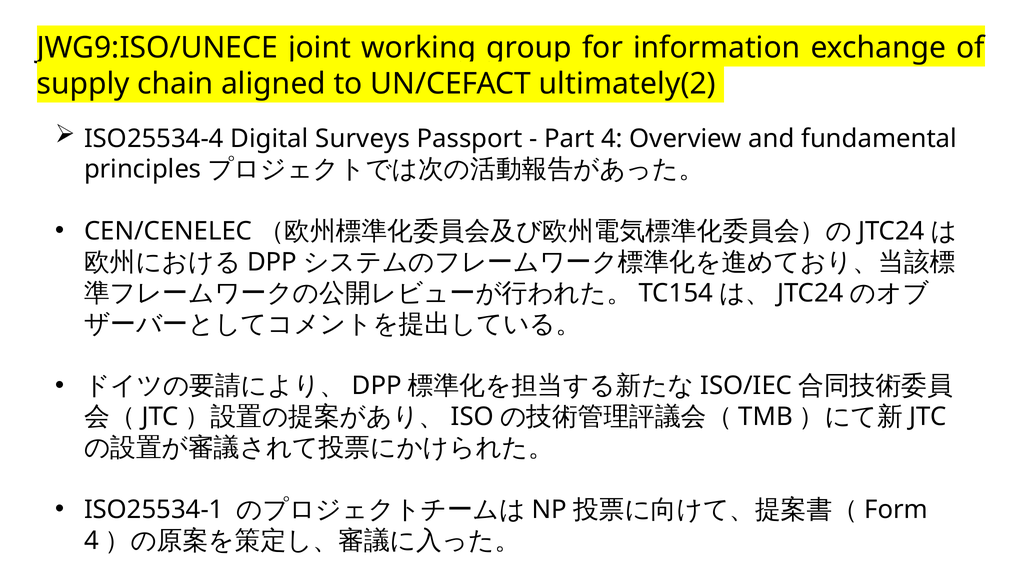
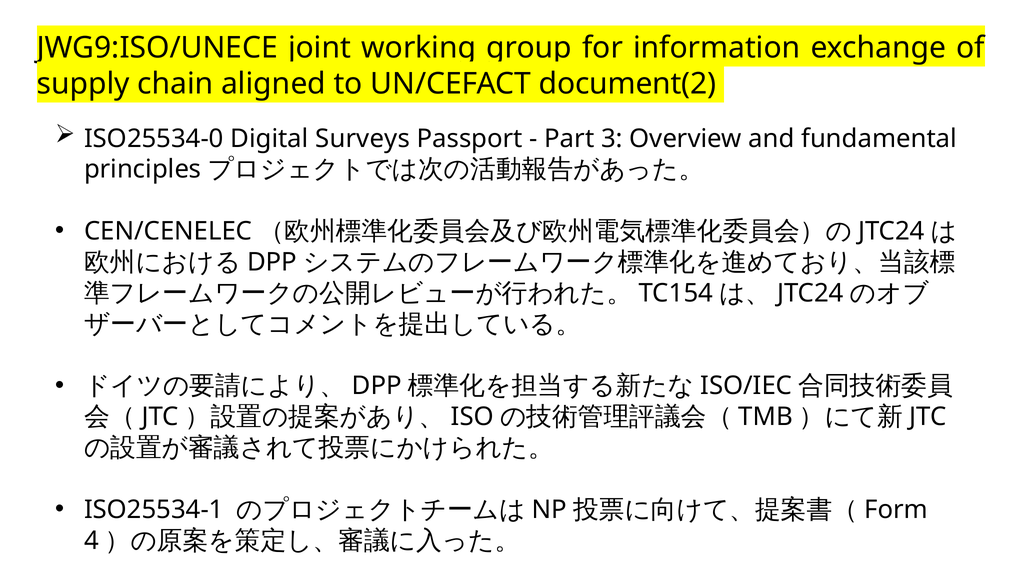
ultimately(2: ultimately(2 -> document(2
ISO25534-4: ISO25534-4 -> ISO25534-0
Part 4: 4 -> 3
